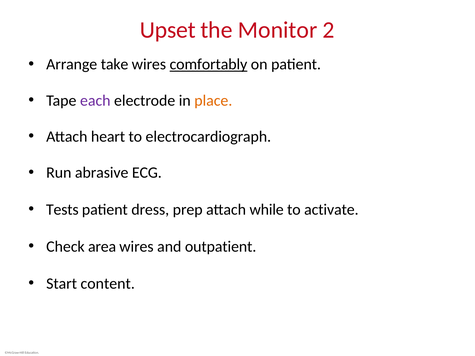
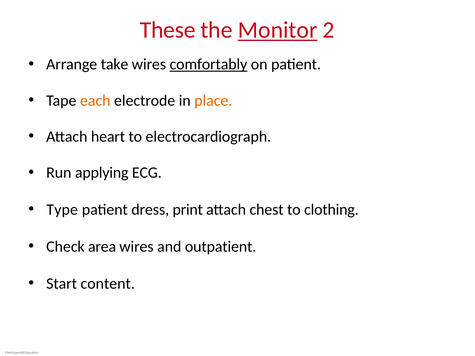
Upset: Upset -> These
Monitor underline: none -> present
each colour: purple -> orange
abrasive: abrasive -> applying
Tests: Tests -> Type
prep: prep -> print
while: while -> chest
activate: activate -> clothing
